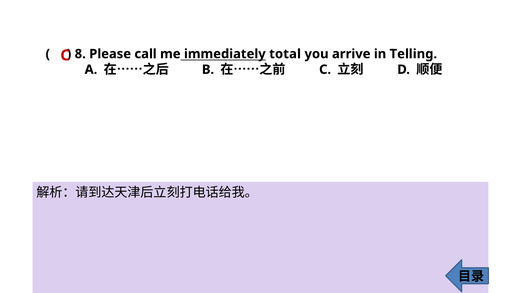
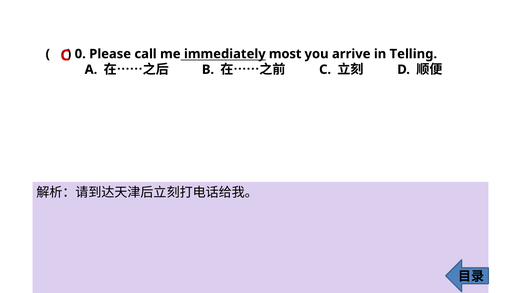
8: 8 -> 0
total: total -> most
